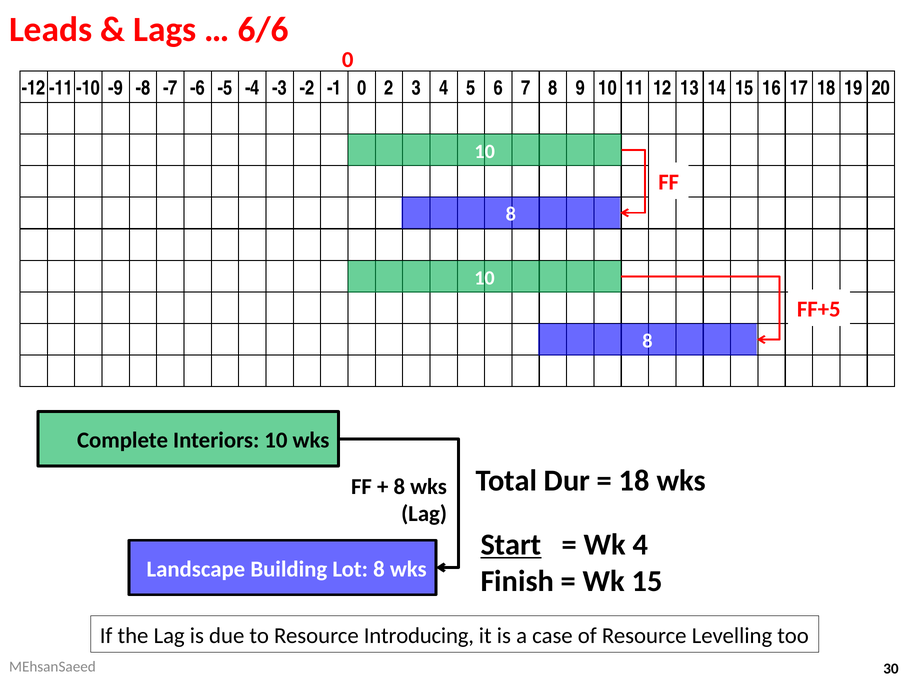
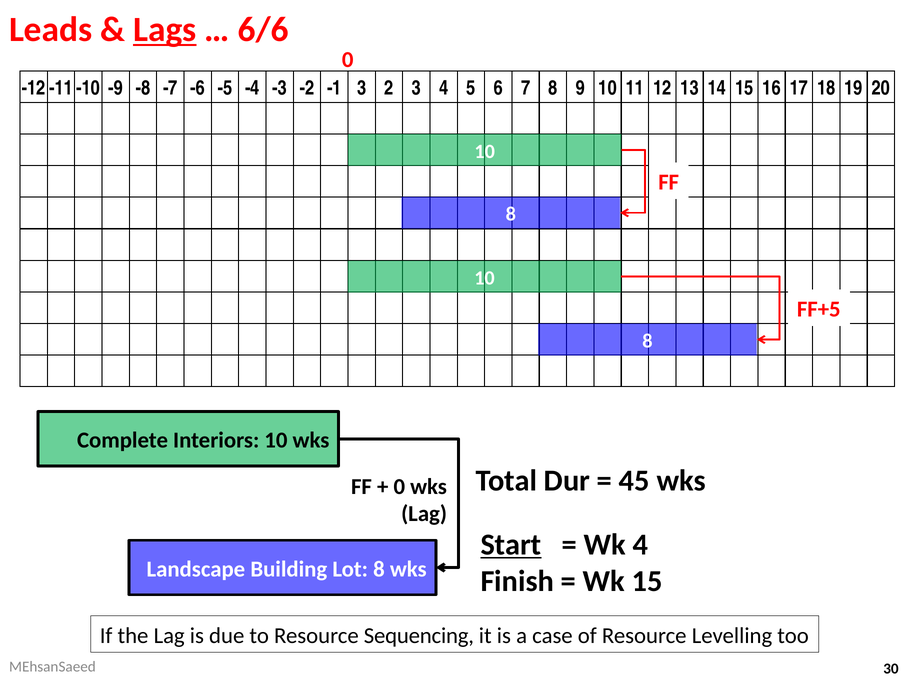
Lags underline: none -> present
-1 0: 0 -> 3
18 at (634, 481): 18 -> 45
8 at (399, 487): 8 -> 0
Introducing: Introducing -> Sequencing
